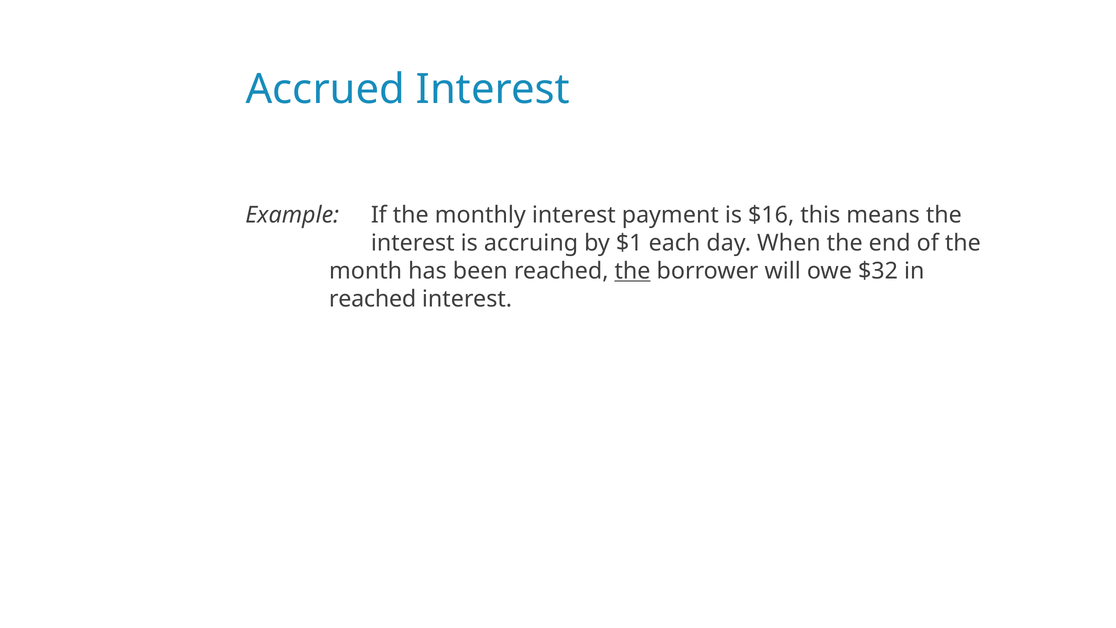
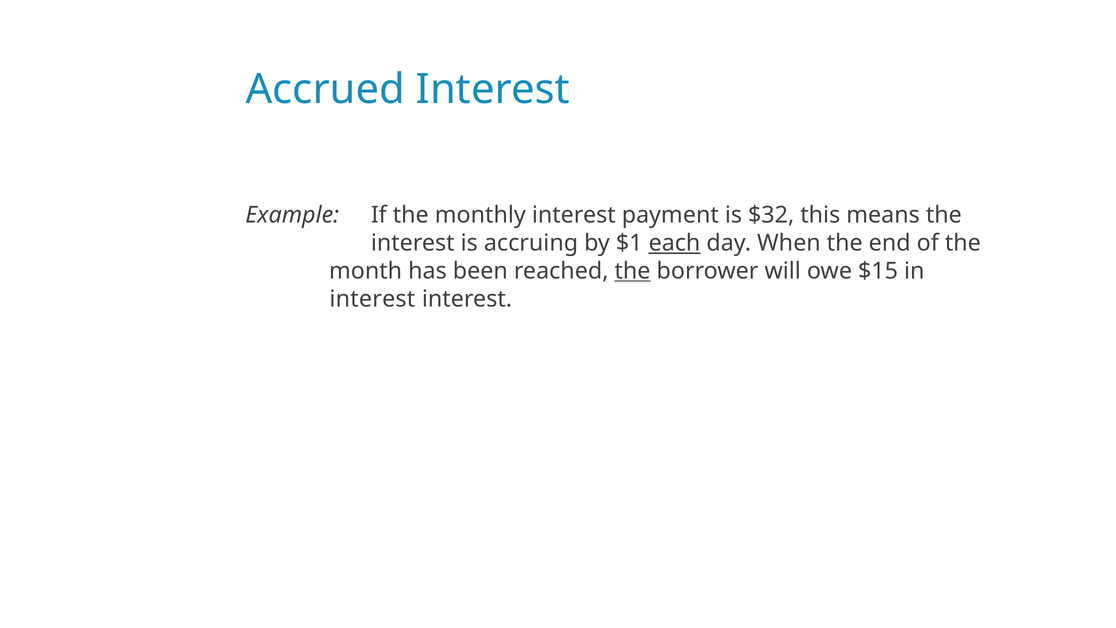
$16: $16 -> $32
each underline: none -> present
$32: $32 -> $15
reached at (373, 299): reached -> interest
